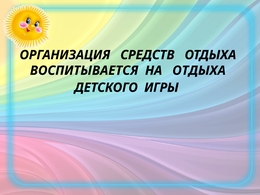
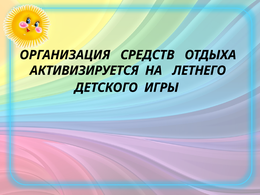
ВОСПИТЫВАЕТСЯ: ВОСПИТЫВАЕТСЯ -> АКТИВИЗИРУЕТСЯ
НА ОТДЫХА: ОТДЫХА -> ЛЕТНЕГО
